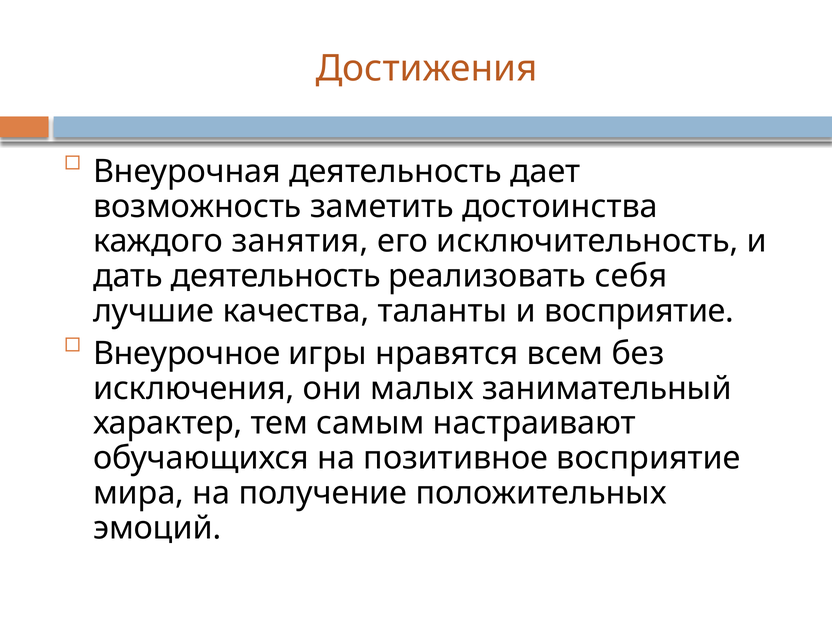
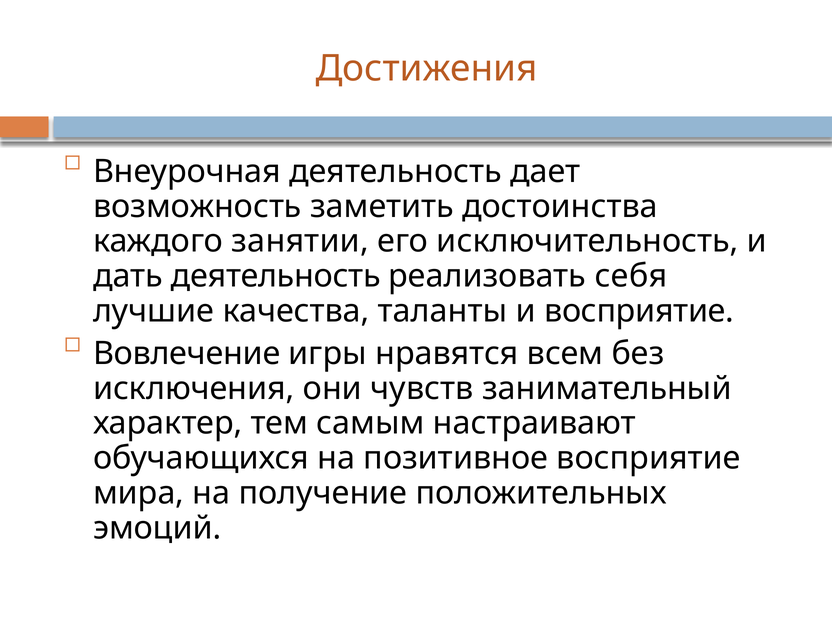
занятия: занятия -> занятии
Внеурочное: Внеурочное -> Вовлечение
малых: малых -> чувств
